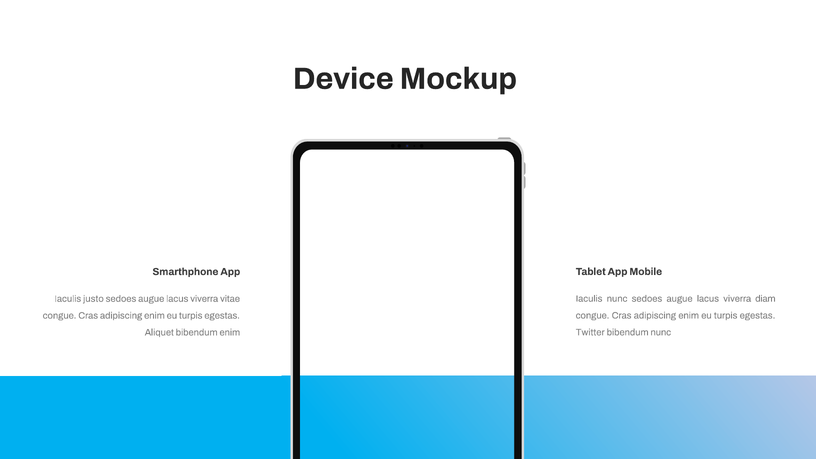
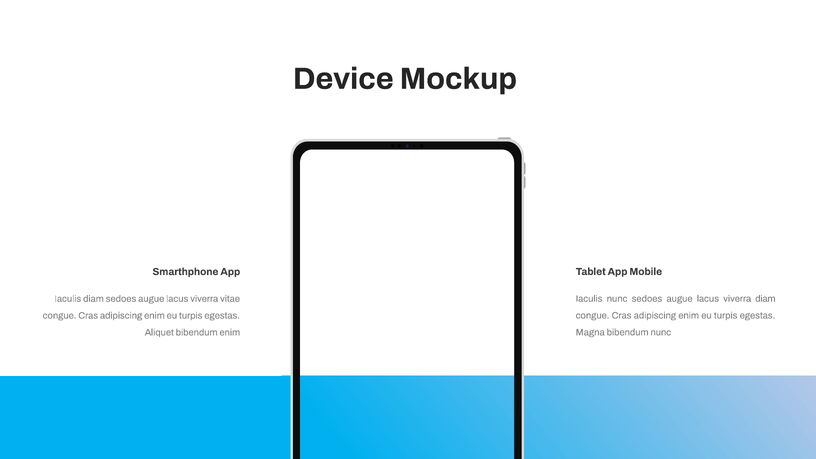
Iaculis justo: justo -> diam
Twitter: Twitter -> Magna
